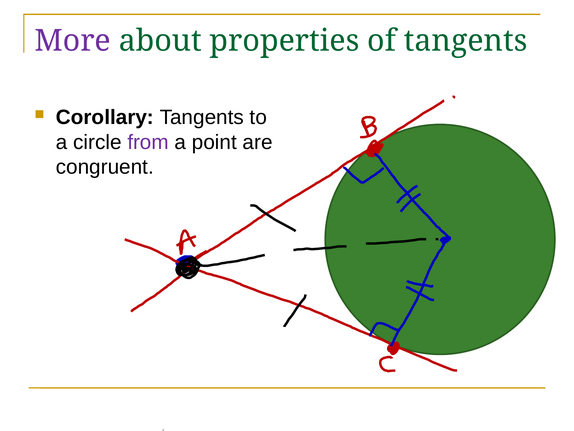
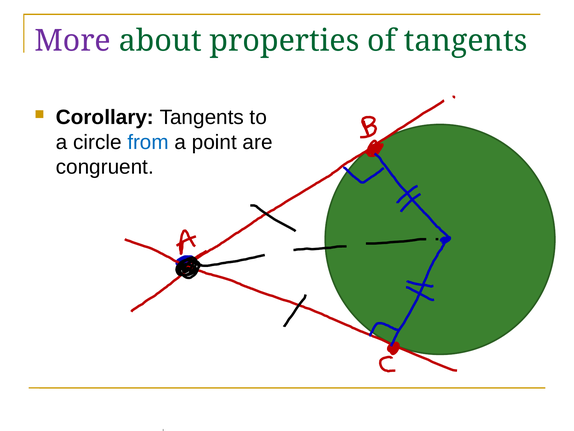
from colour: purple -> blue
